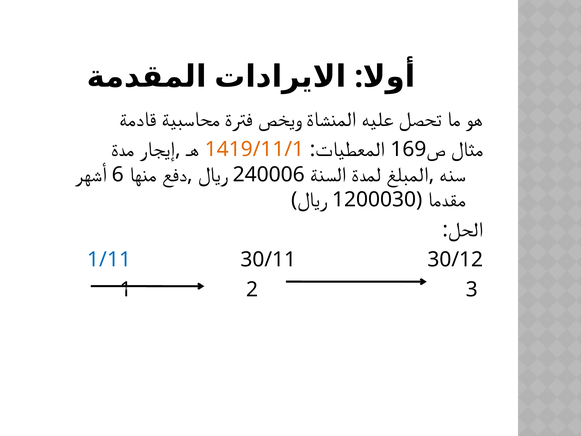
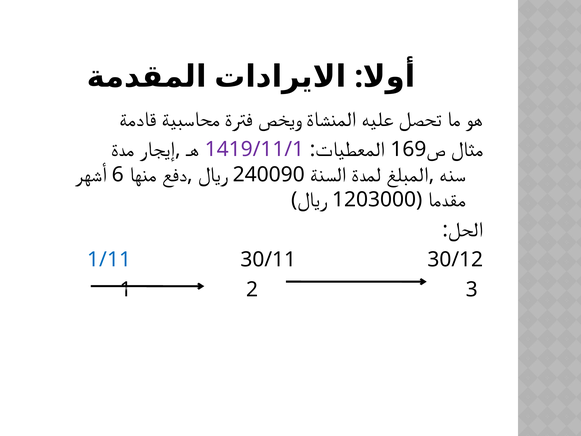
1419/11/1 colour: orange -> purple
240006: 240006 -> 240090
1200030: 1200030 -> 1203000
